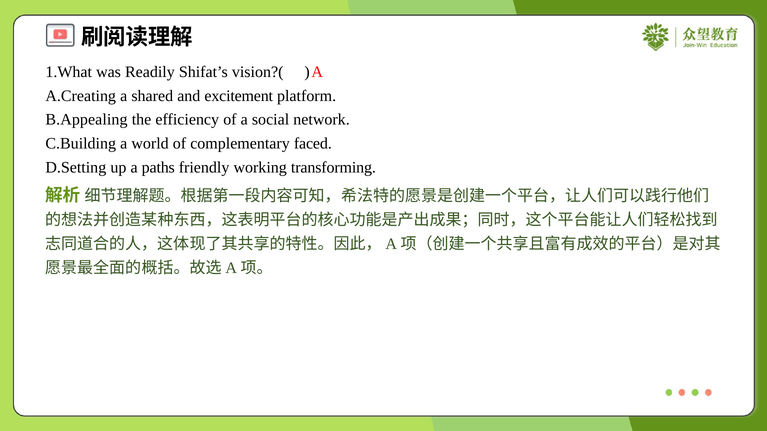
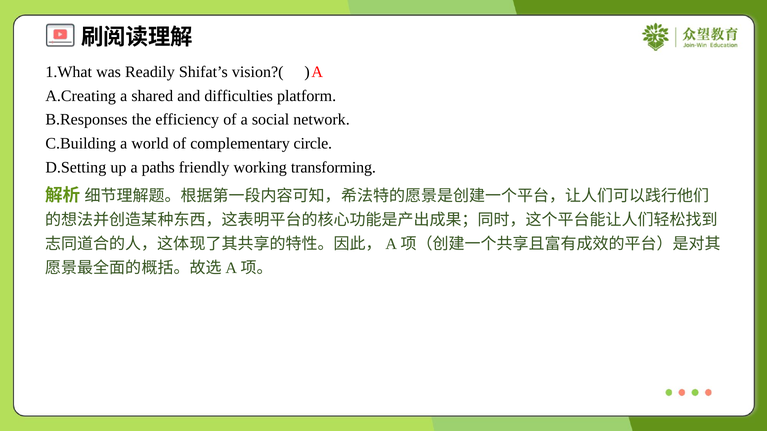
excitement: excitement -> difficulties
B.Appealing: B.Appealing -> B.Responses
faced: faced -> circle
